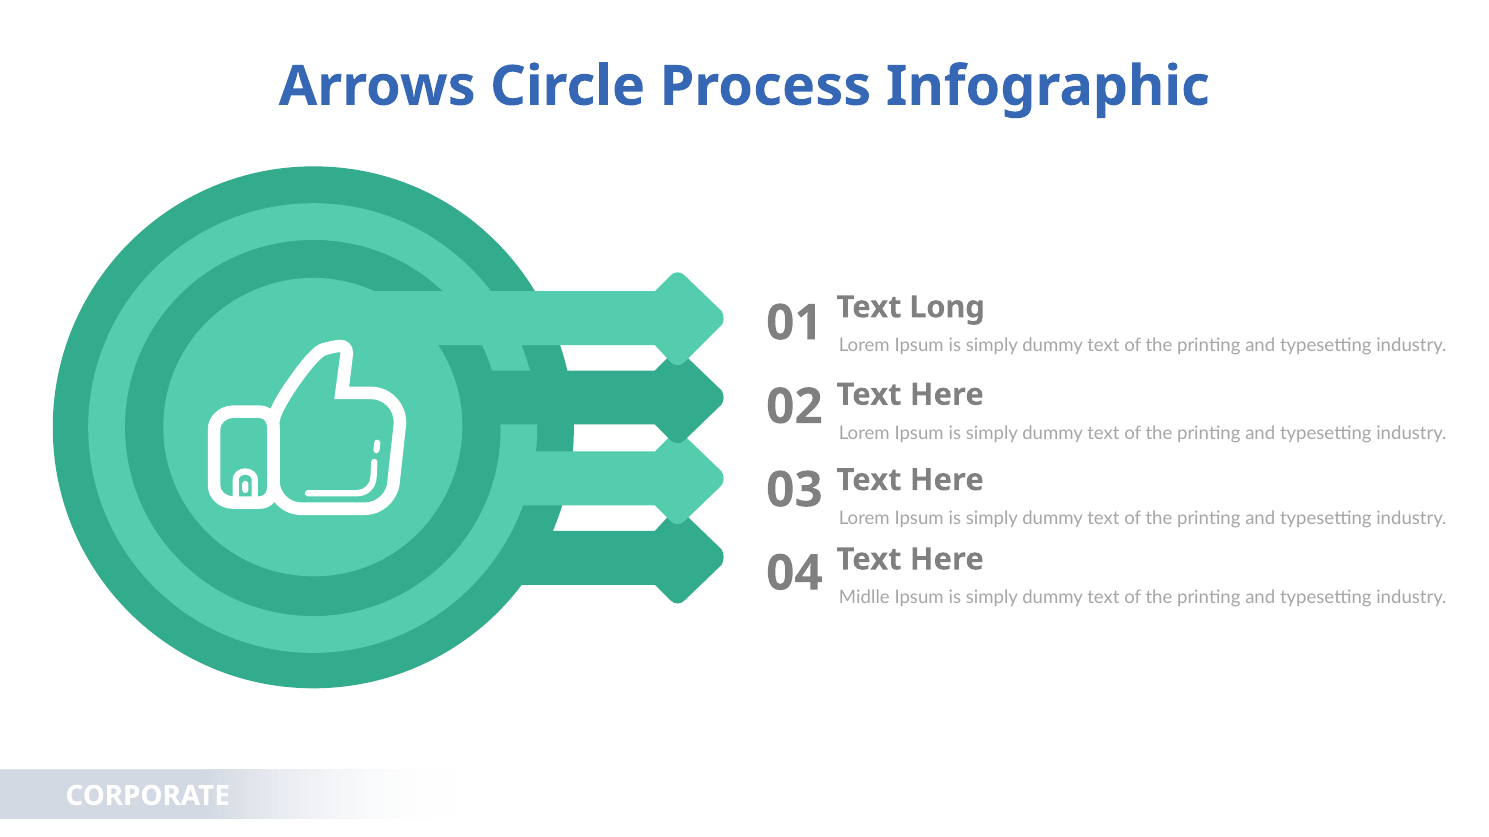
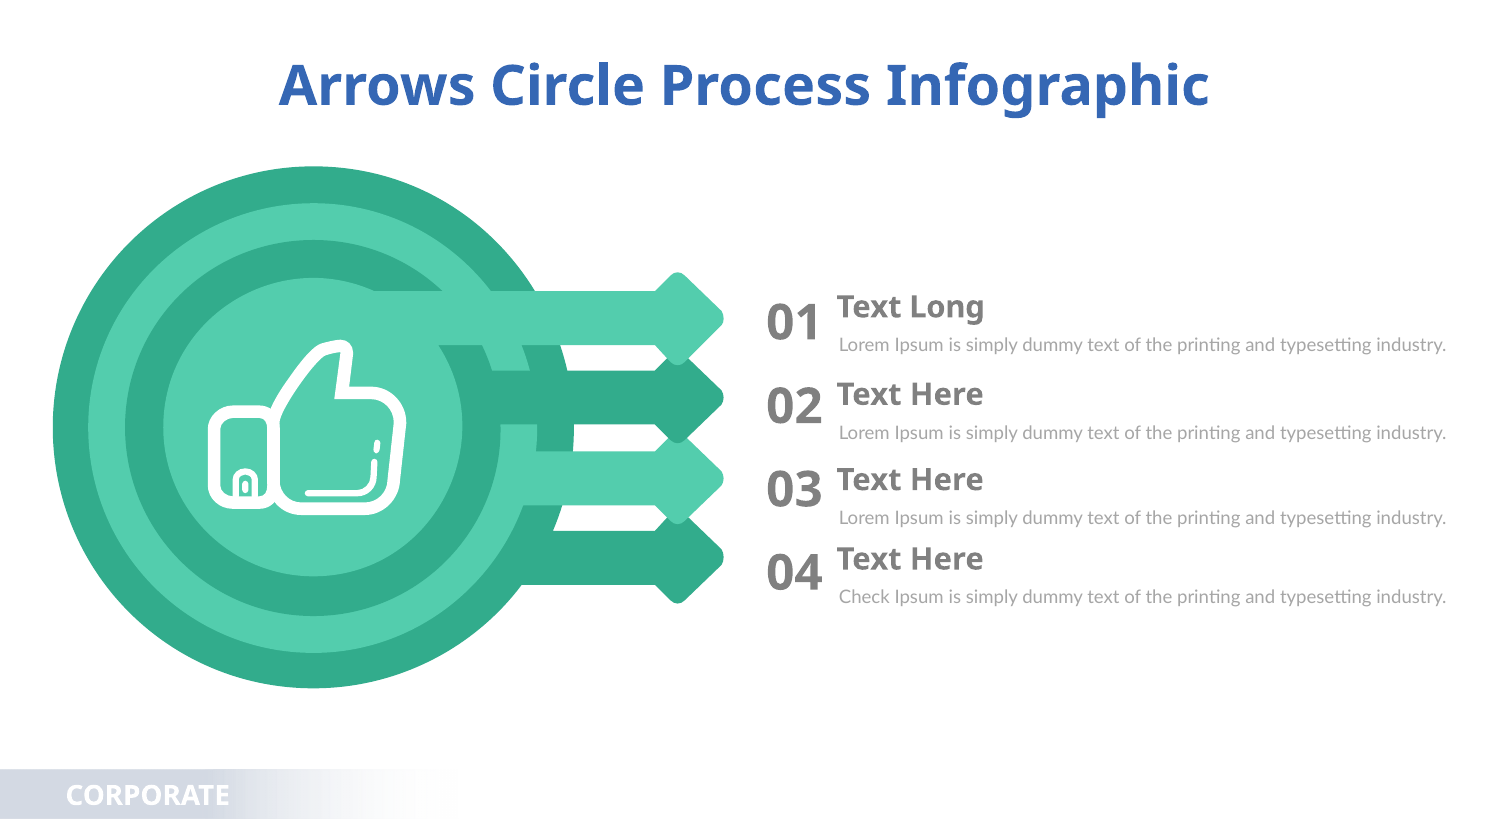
Midlle: Midlle -> Check
